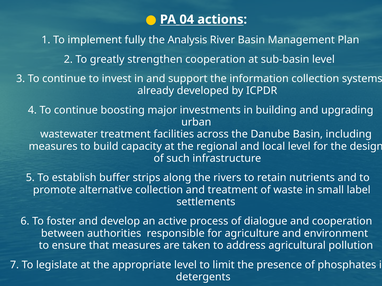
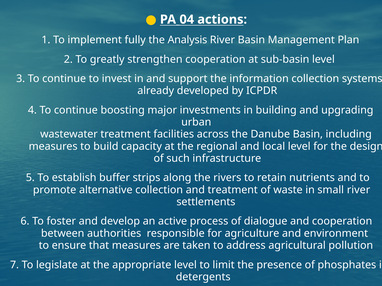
small label: label -> river
